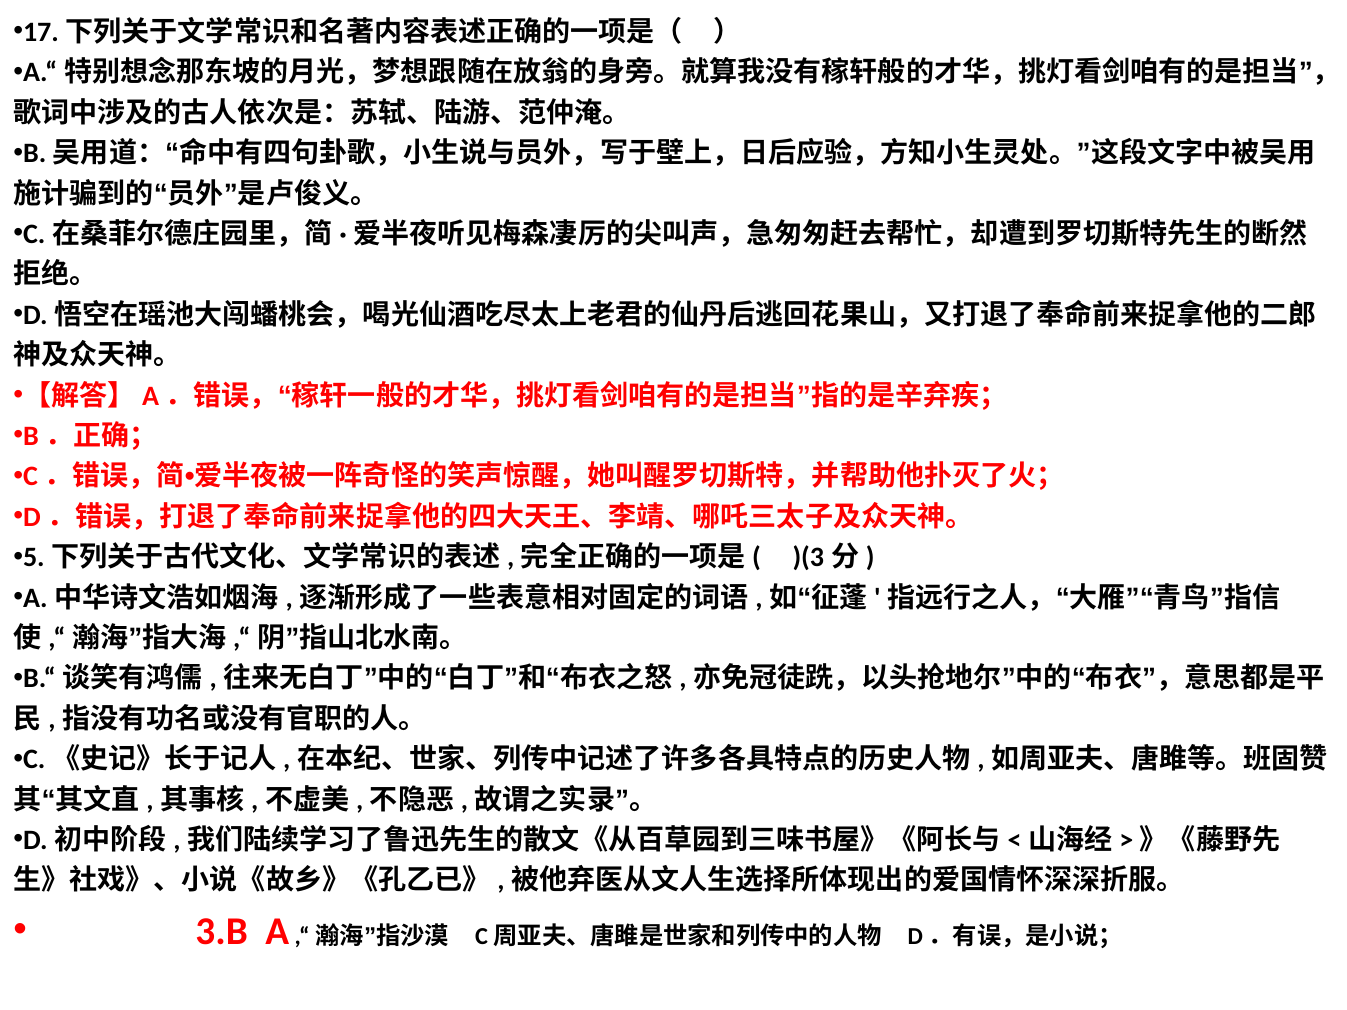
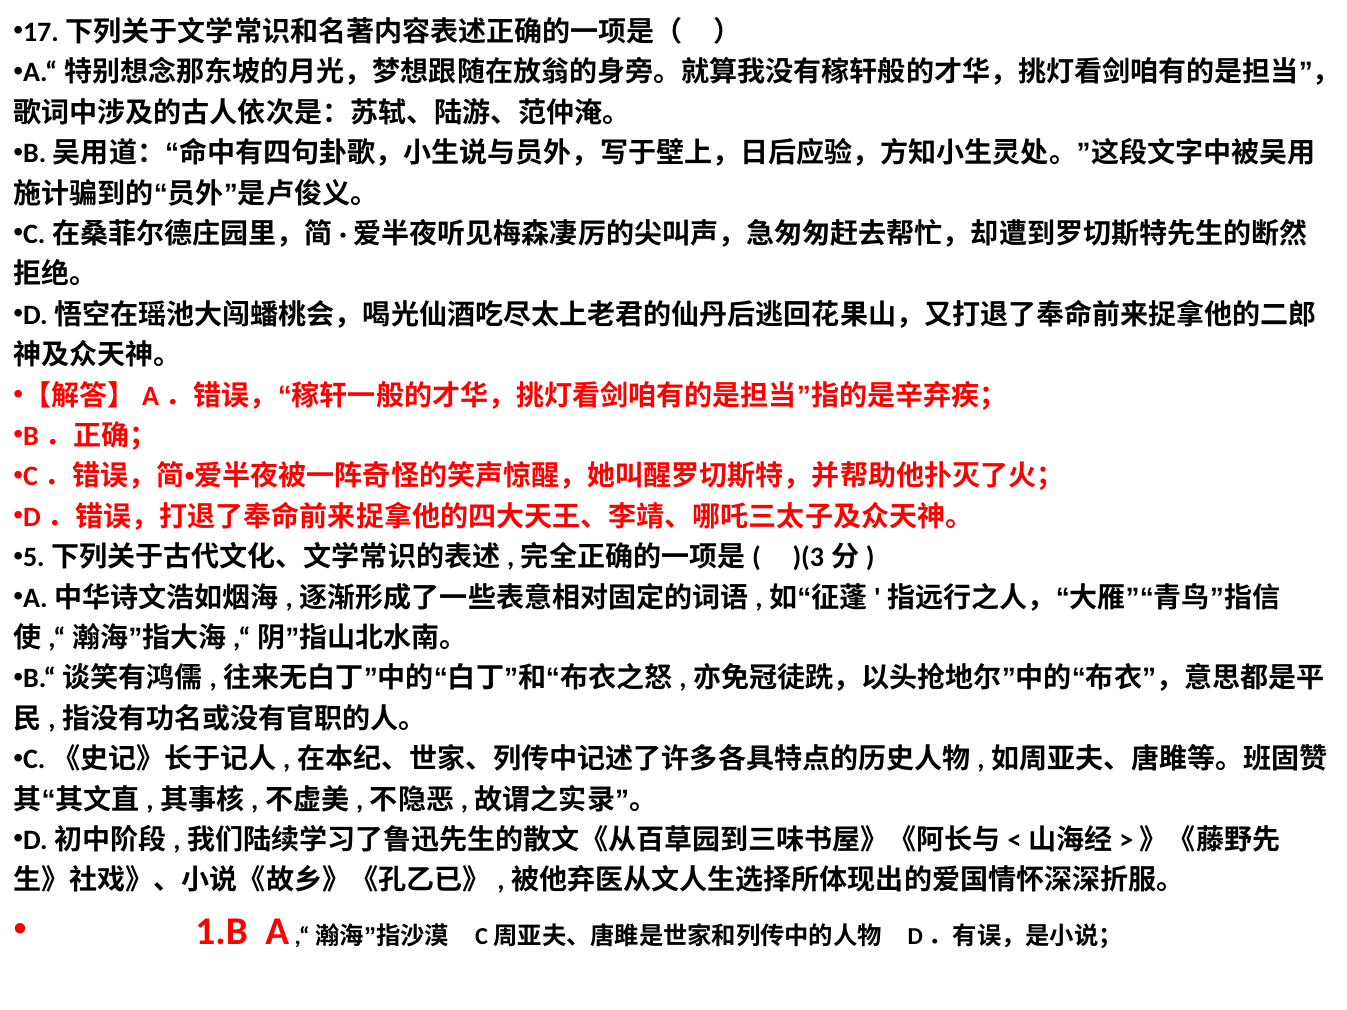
3.B: 3.B -> 1.B
